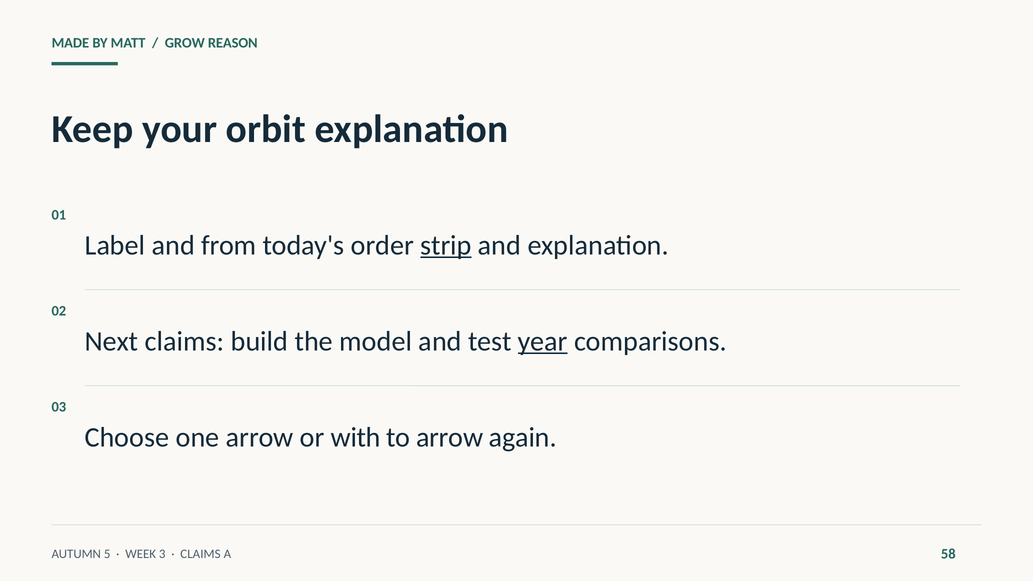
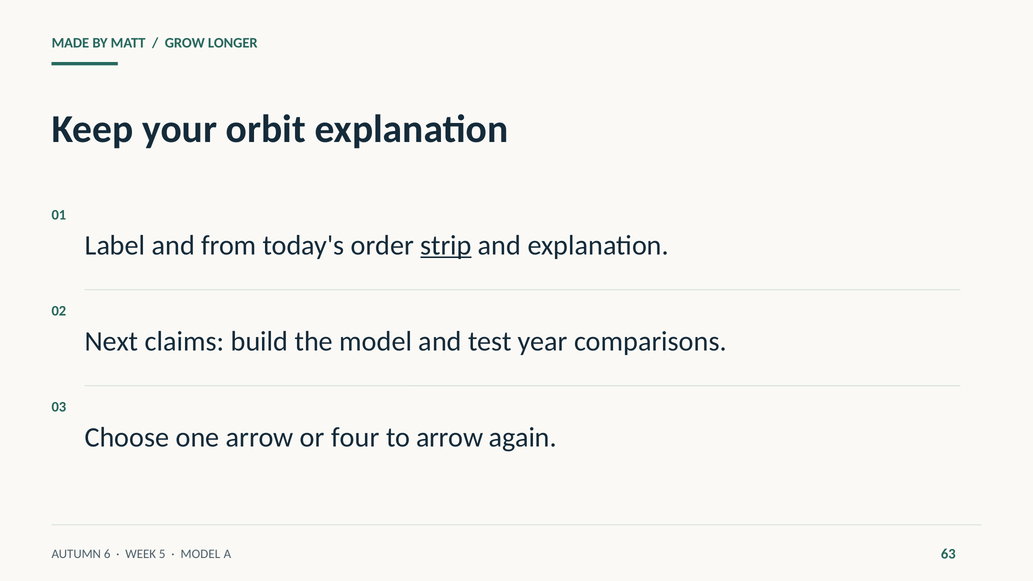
REASON: REASON -> LONGER
year underline: present -> none
with: with -> four
5: 5 -> 6
3: 3 -> 5
CLAIMS at (200, 554): CLAIMS -> MODEL
58: 58 -> 63
